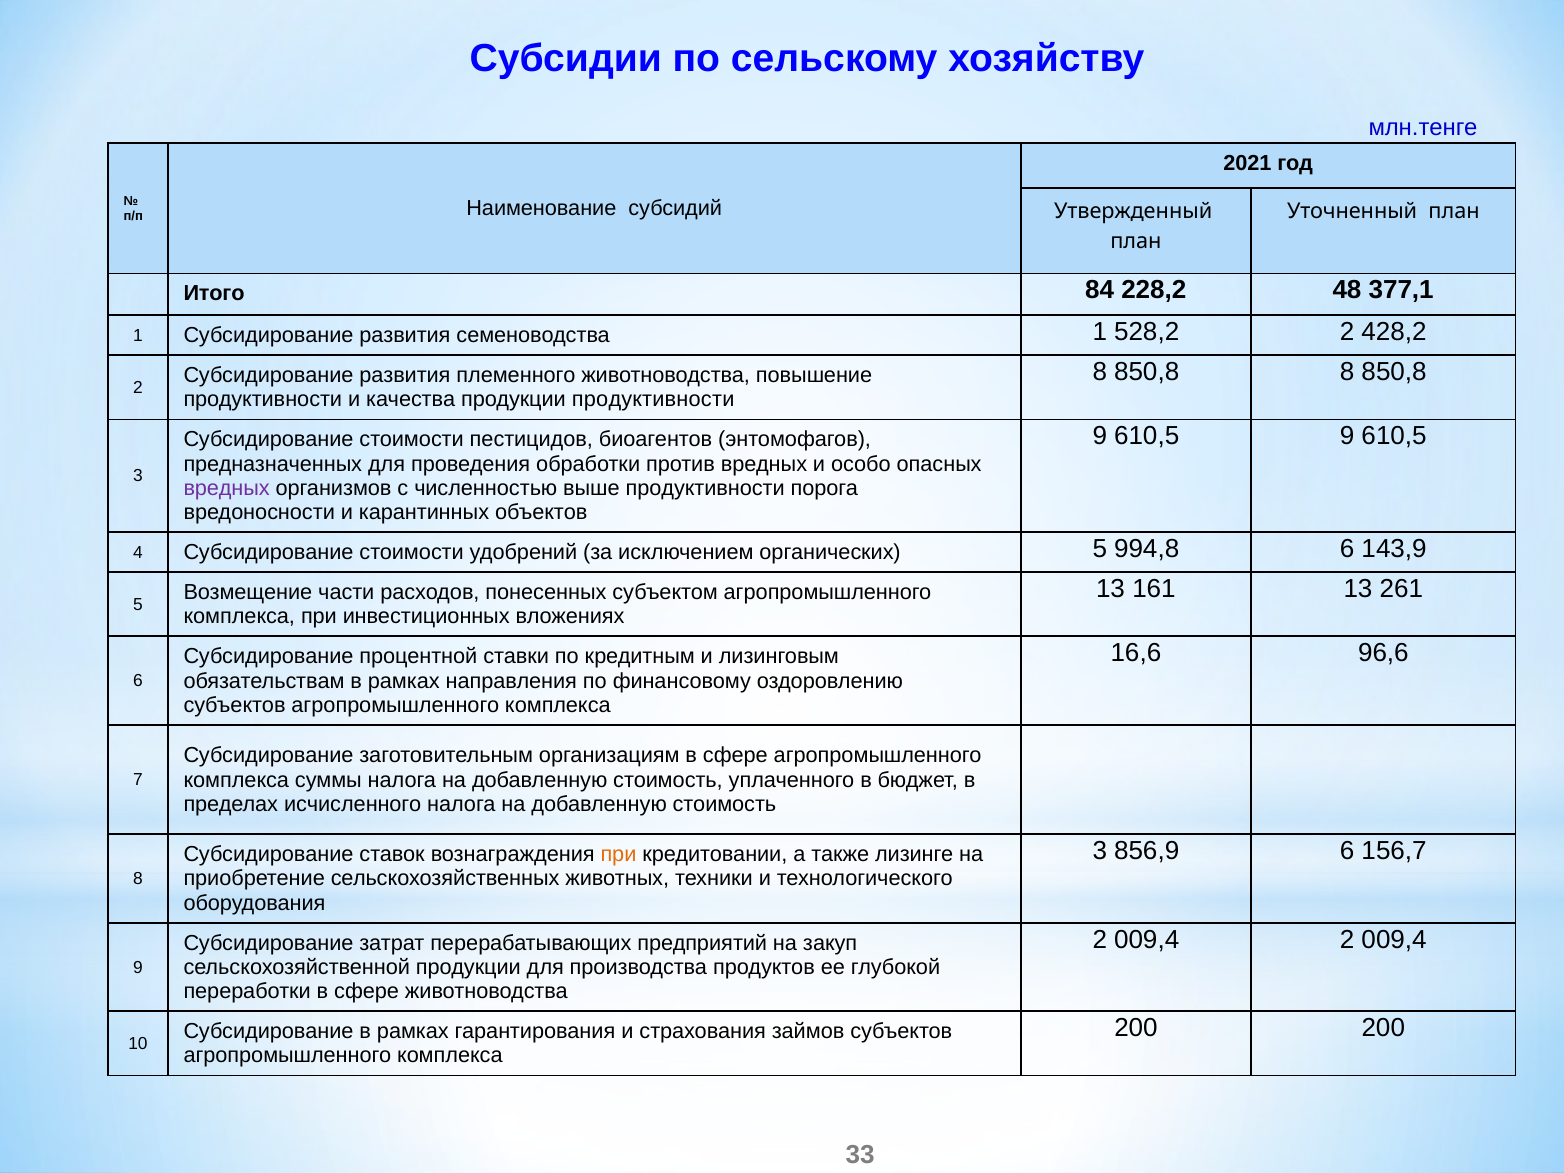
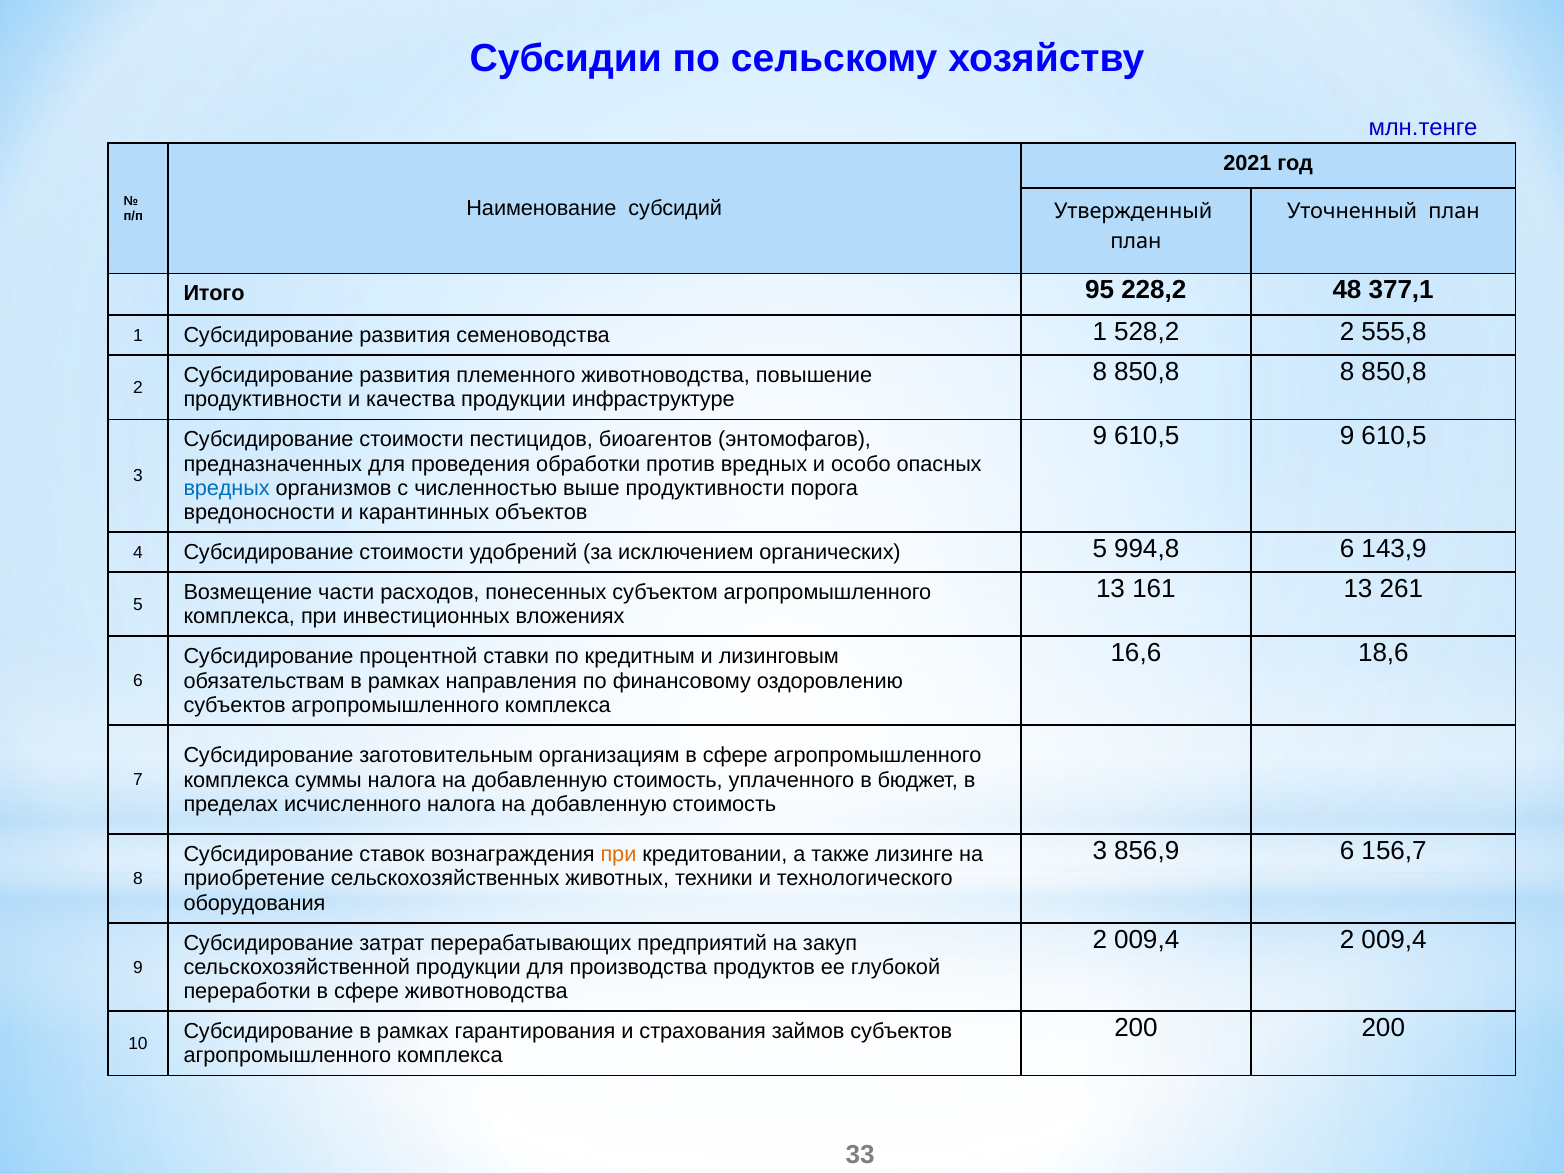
84: 84 -> 95
428,2: 428,2 -> 555,8
продукции продуктивности: продуктивности -> инфраструктуре
вредных at (227, 488) colour: purple -> blue
96,6: 96,6 -> 18,6
